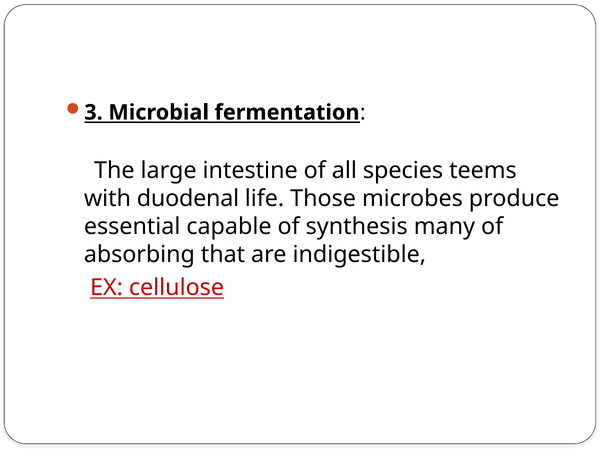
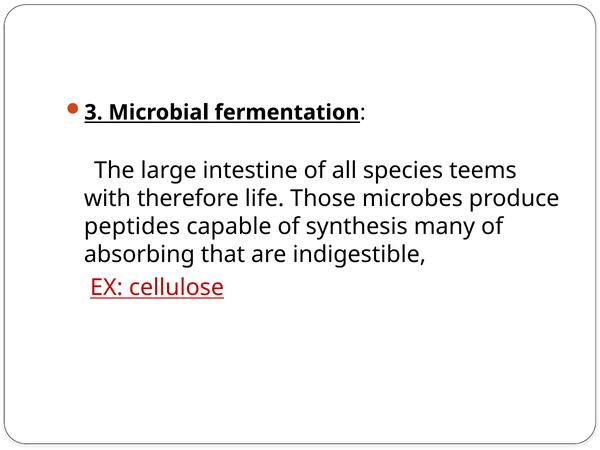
duodenal: duodenal -> therefore
essential: essential -> peptides
